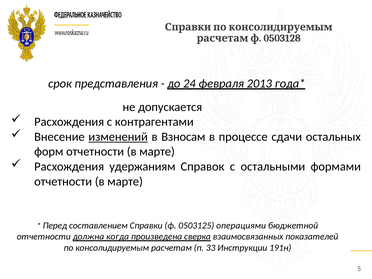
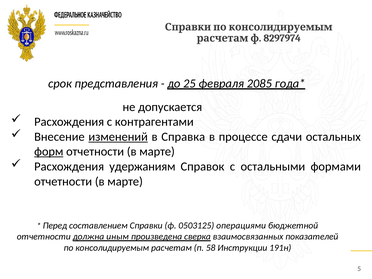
0503128: 0503128 -> 8297974
24: 24 -> 25
2013: 2013 -> 2085
Взносам: Взносам -> Справка
форм underline: none -> present
когда: когда -> иным
33: 33 -> 58
